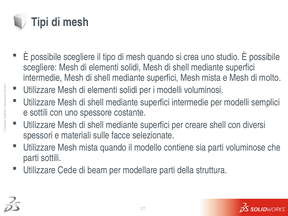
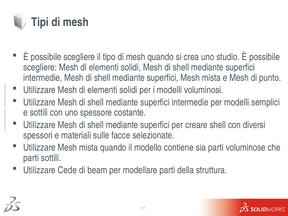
molto: molto -> punto
